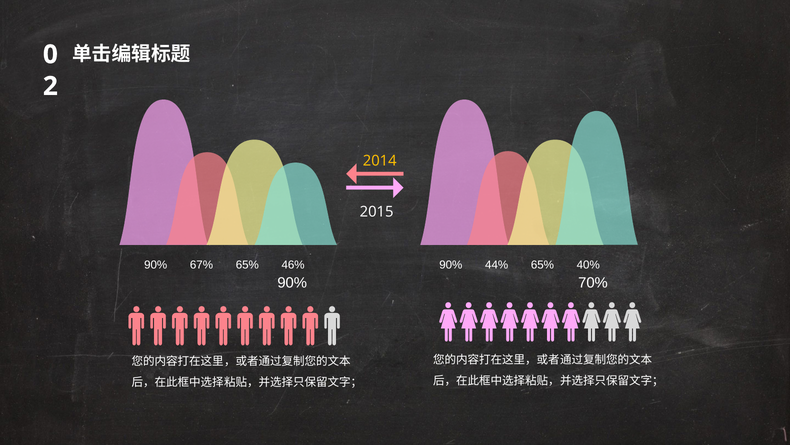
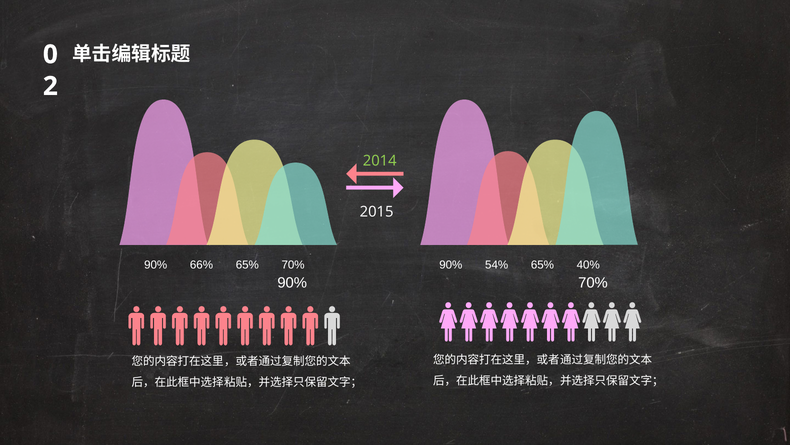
2014 colour: yellow -> light green
67%: 67% -> 66%
65% 46%: 46% -> 70%
44%: 44% -> 54%
